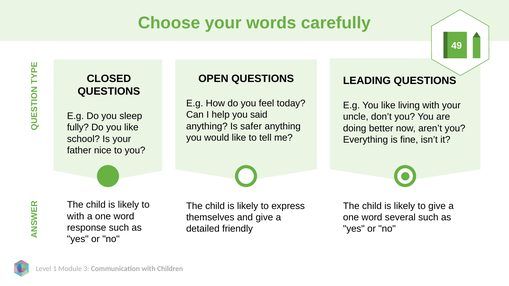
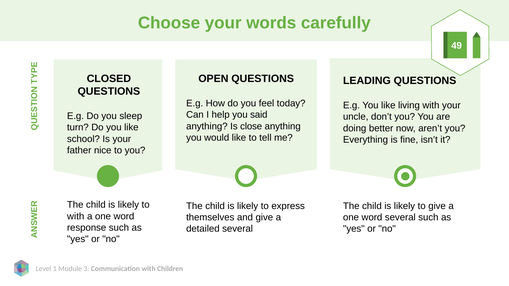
safer: safer -> close
fully: fully -> turn
detailed friendly: friendly -> several
